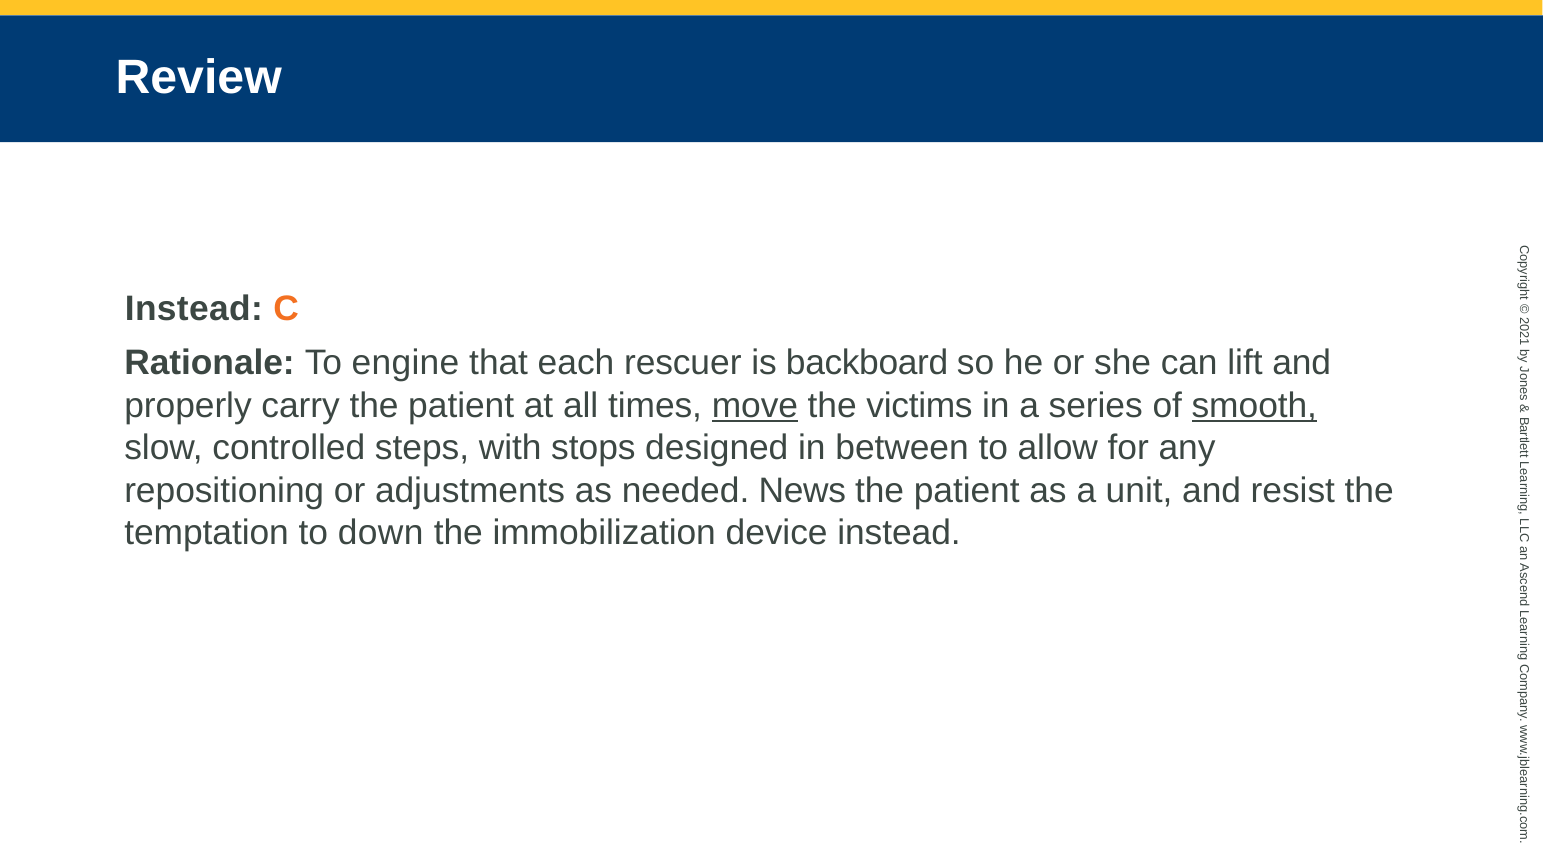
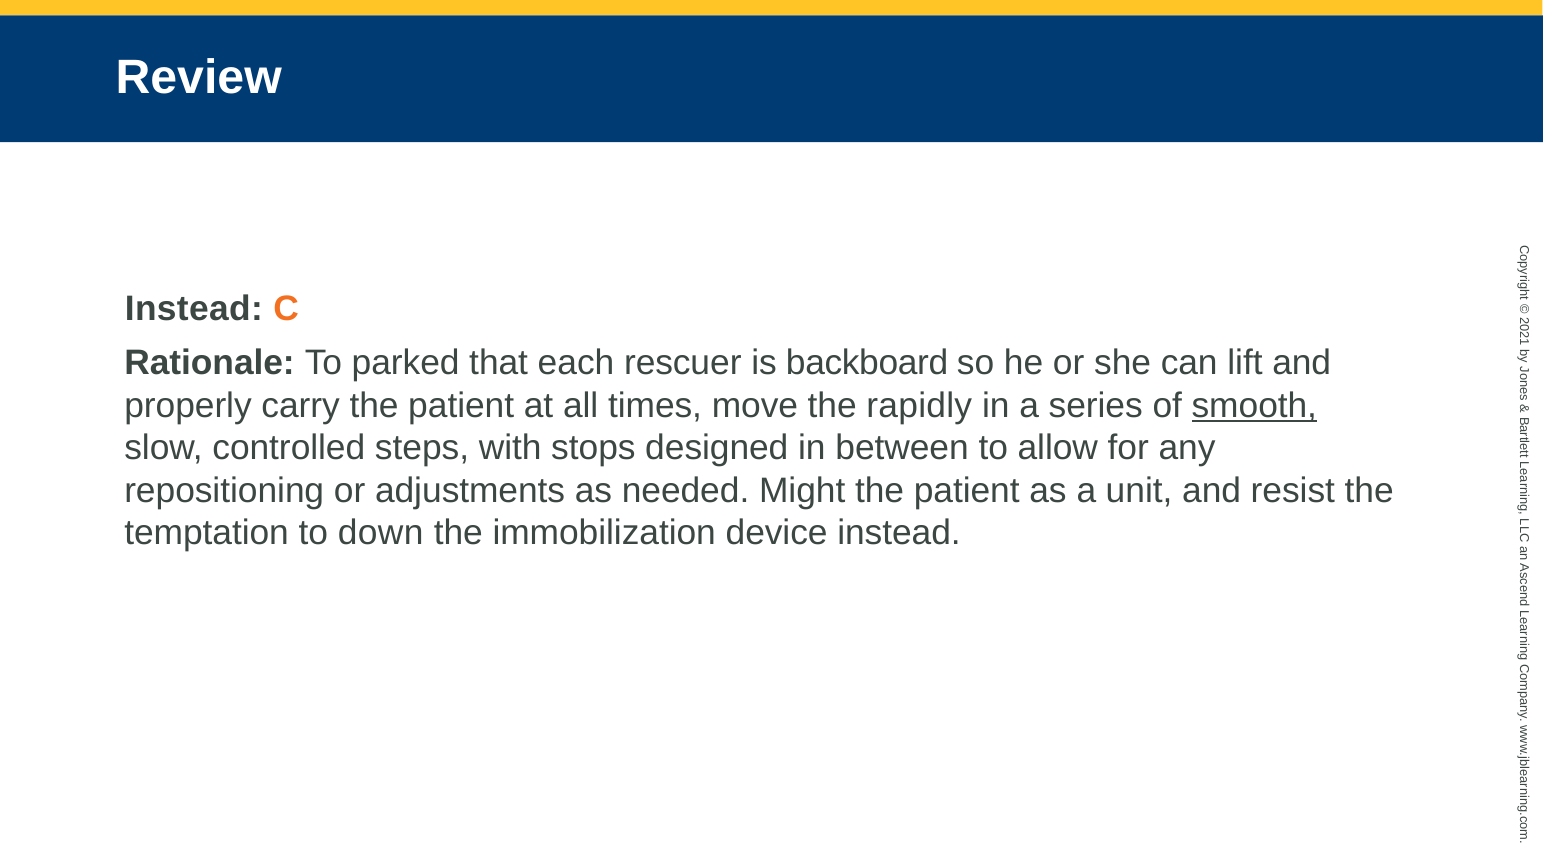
engine: engine -> parked
move underline: present -> none
victims: victims -> rapidly
News: News -> Might
